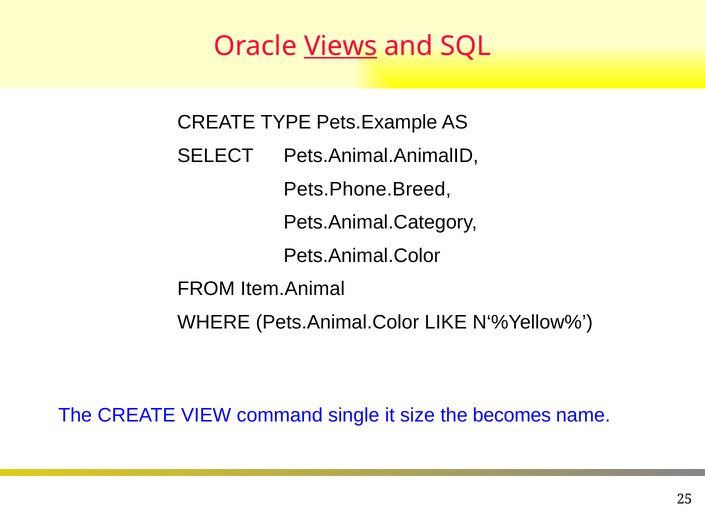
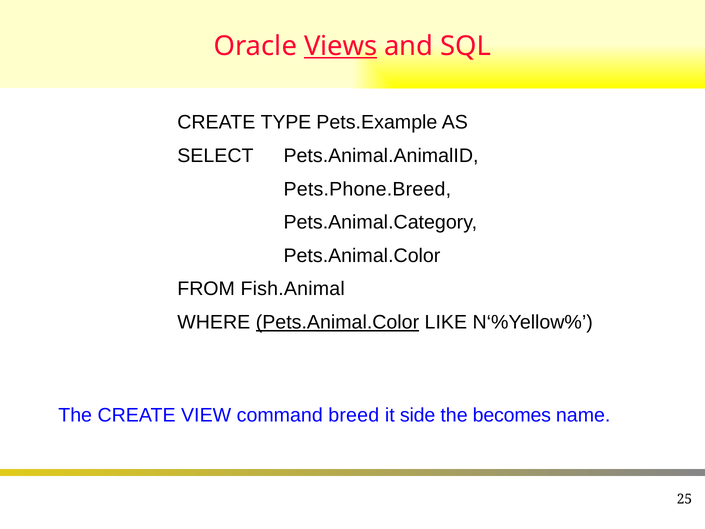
Item.Animal: Item.Animal -> Fish.Animal
Pets.Animal.Color at (337, 322) underline: none -> present
single: single -> breed
size: size -> side
